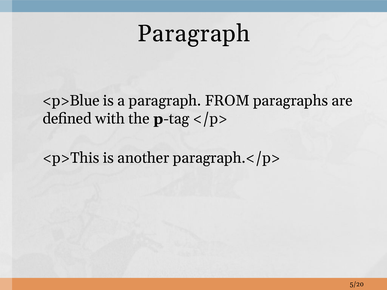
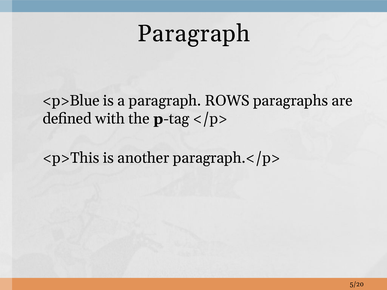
FROM: FROM -> ROWS
